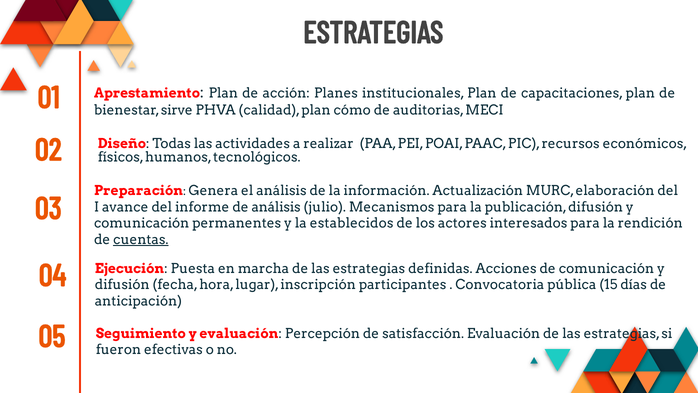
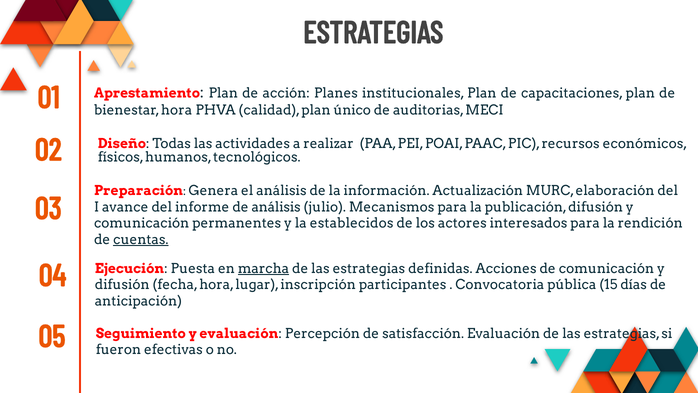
bienestar sirve: sirve -> hora
cómo: cómo -> único
marcha underline: none -> present
